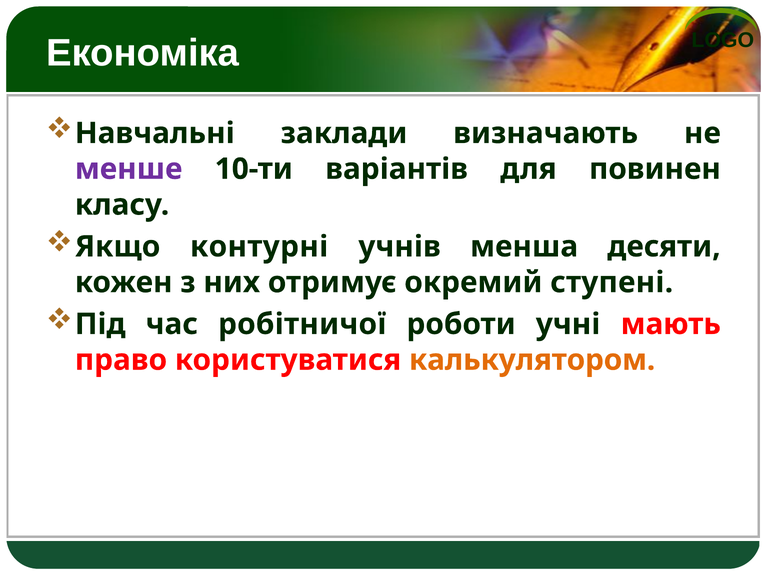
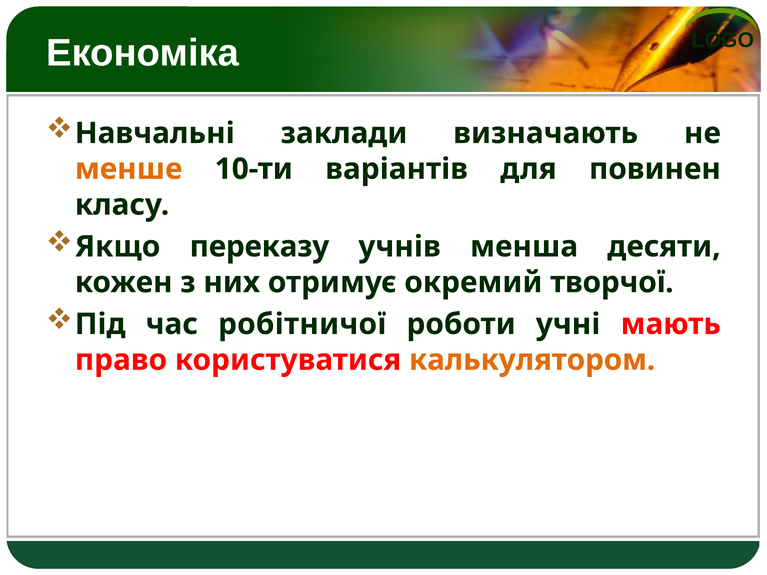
менше colour: purple -> orange
контурні: контурні -> переказу
ступені: ступені -> творчої
